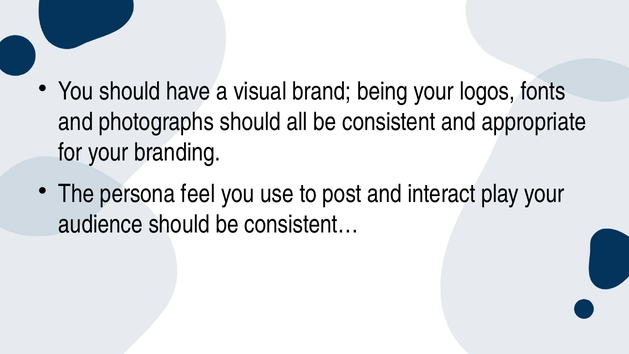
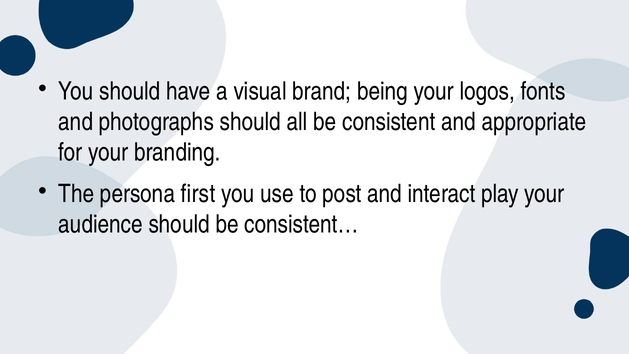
feel: feel -> first
